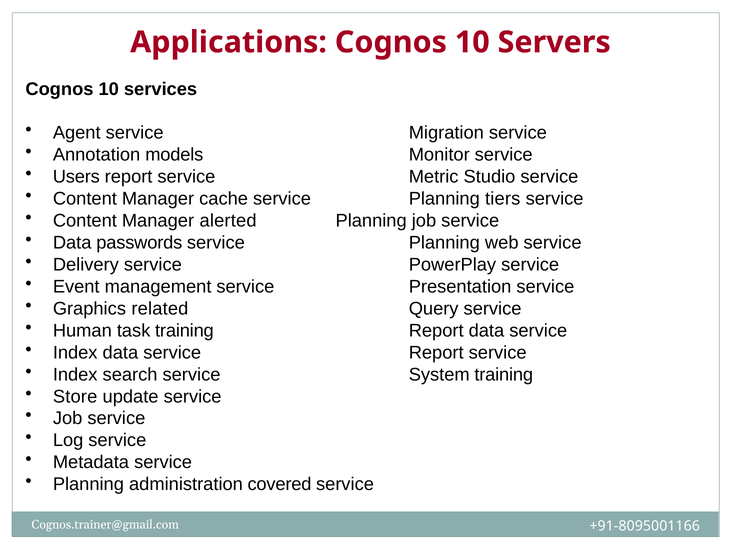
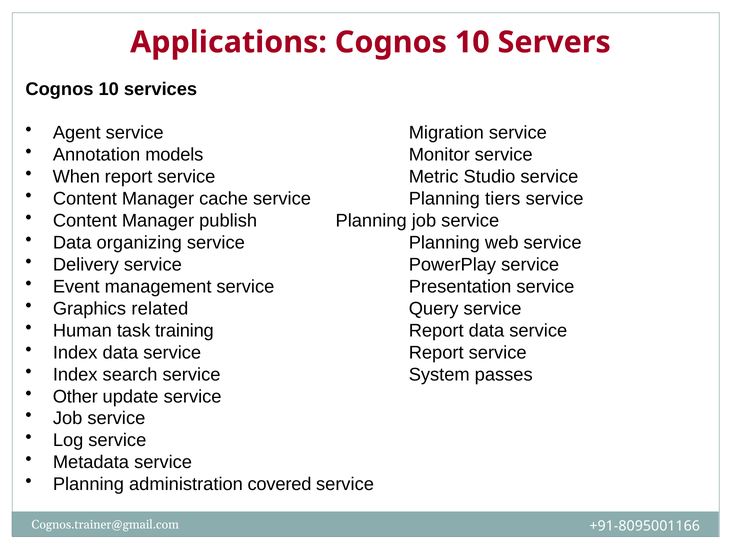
Users: Users -> When
alerted: alerted -> publish
passwords: passwords -> organizing
System training: training -> passes
Store: Store -> Other
